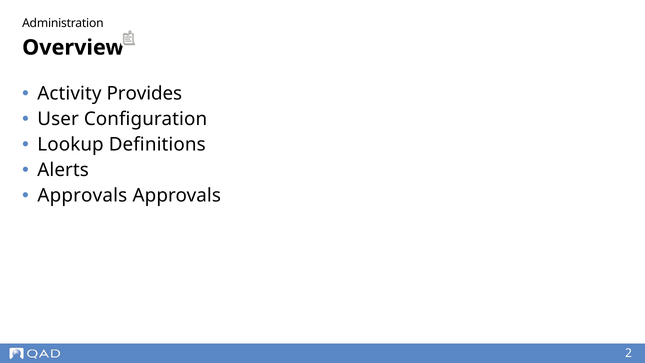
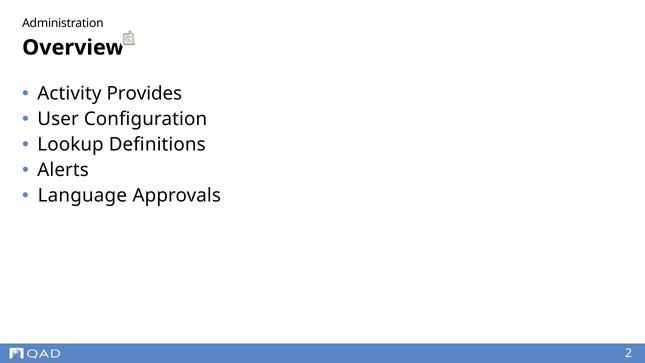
Approvals at (82, 195): Approvals -> Language
